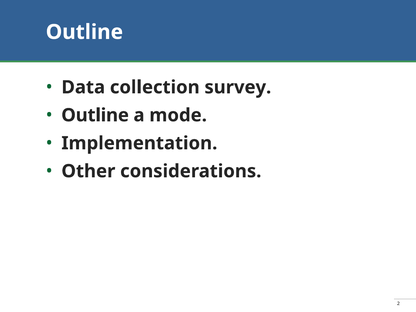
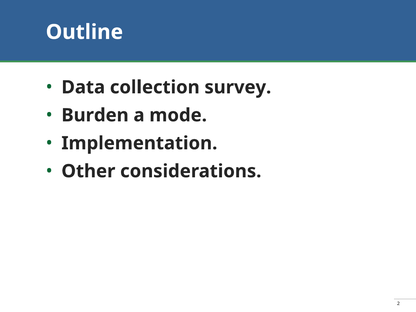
Outline at (95, 115): Outline -> Burden
